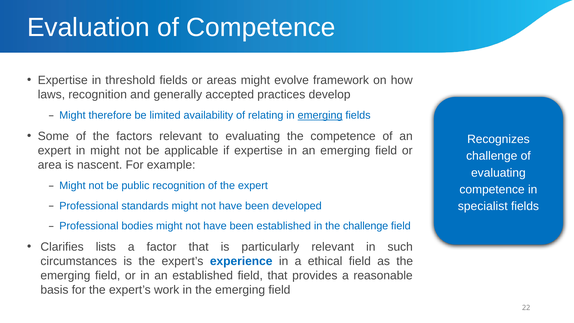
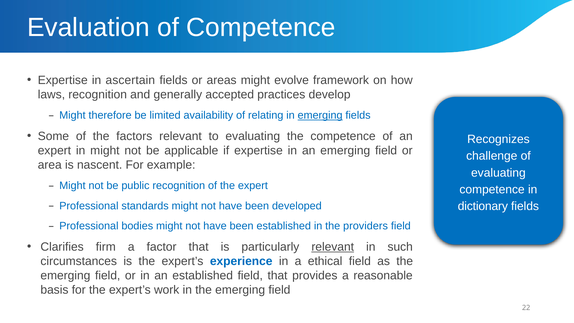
threshold: threshold -> ascertain
specialist: specialist -> dictionary
the challenge: challenge -> providers
lists: lists -> firm
relevant at (333, 247) underline: none -> present
